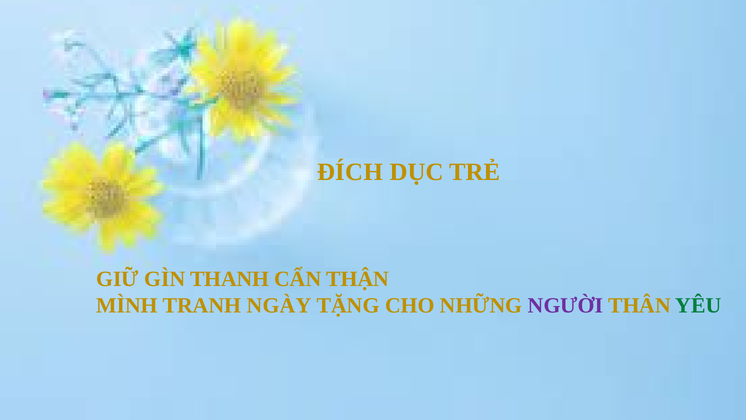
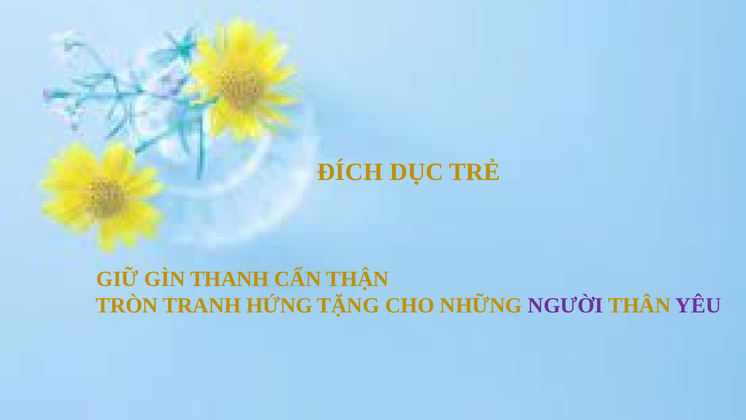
MÌNH: MÌNH -> TRÒN
NGÀY: NGÀY -> HỨNG
YÊU colour: green -> purple
